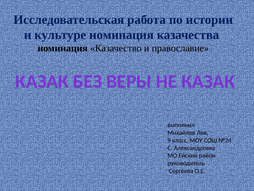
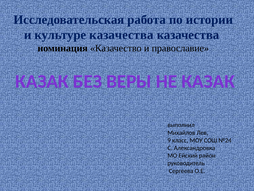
культуре номинация: номинация -> казачества
